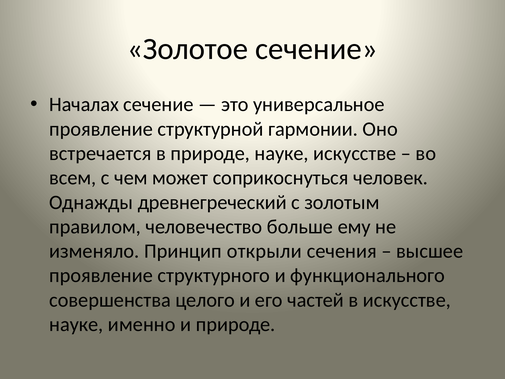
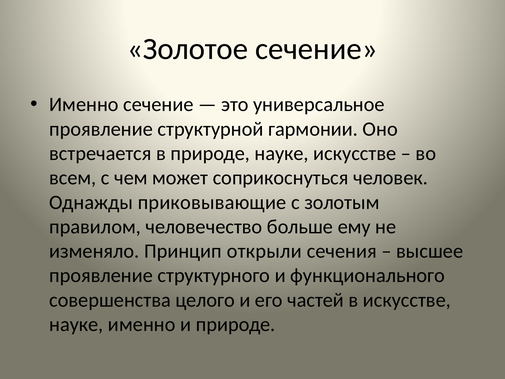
Началах at (84, 105): Началах -> Именно
древнегреческий: древнегреческий -> приковывающие
